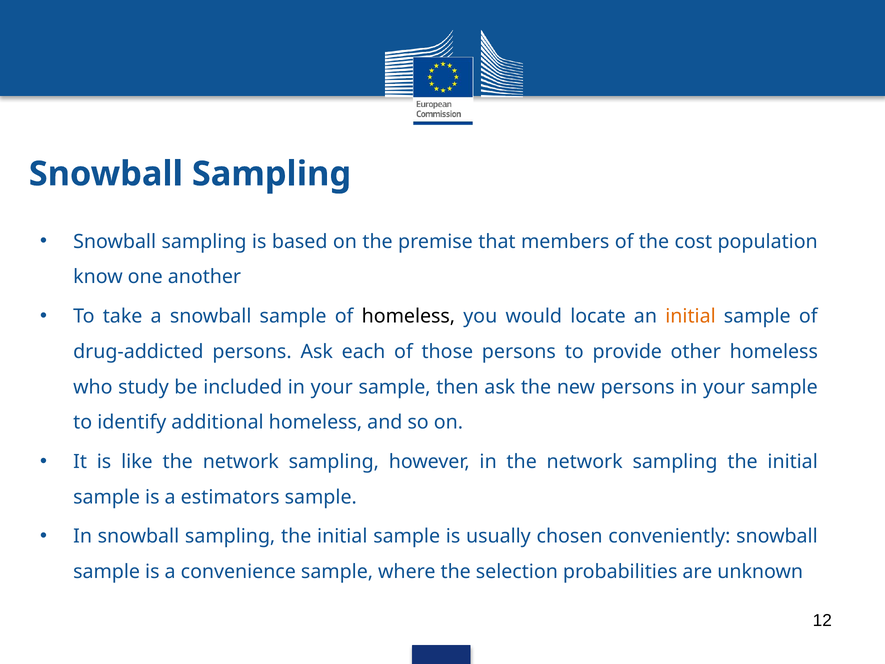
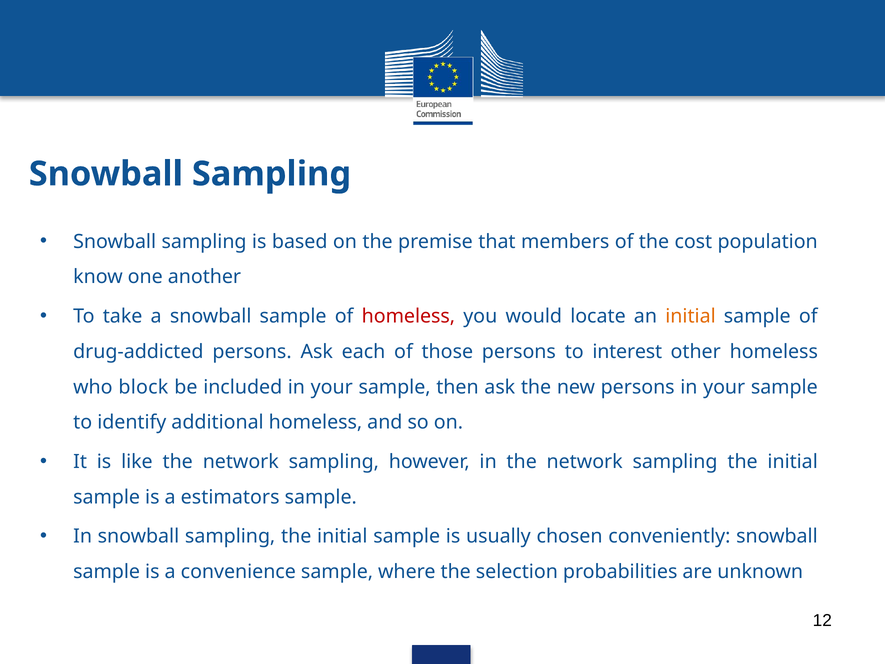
homeless at (408, 316) colour: black -> red
provide: provide -> interest
study: study -> block
